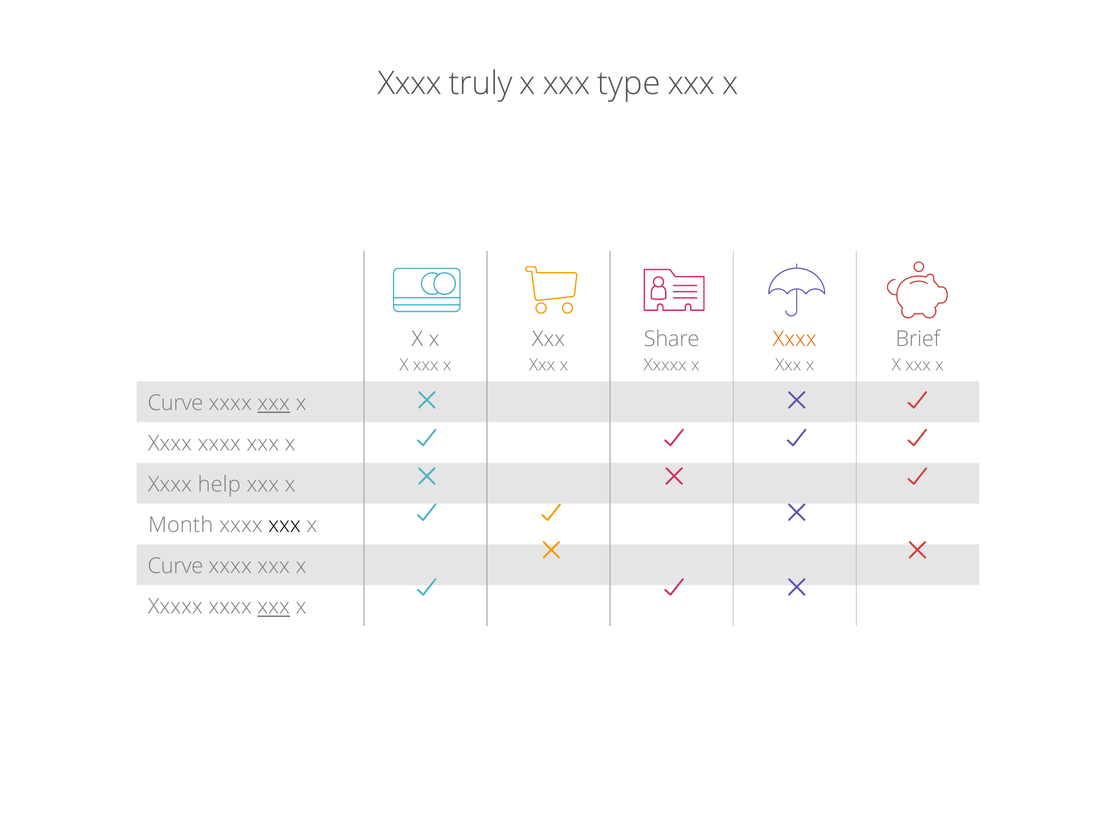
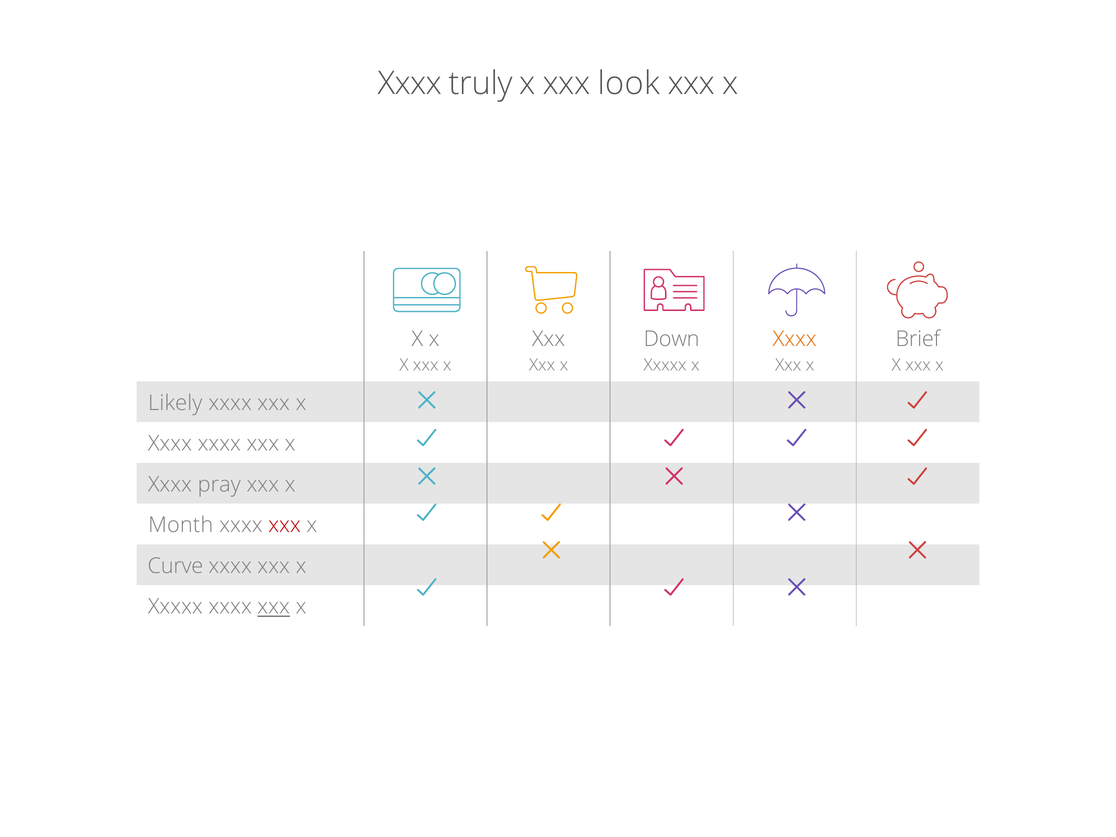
type: type -> look
Share: Share -> Down
Curve at (175, 403): Curve -> Likely
xxx at (274, 403) underline: present -> none
help: help -> pray
xxx at (285, 525) colour: black -> red
